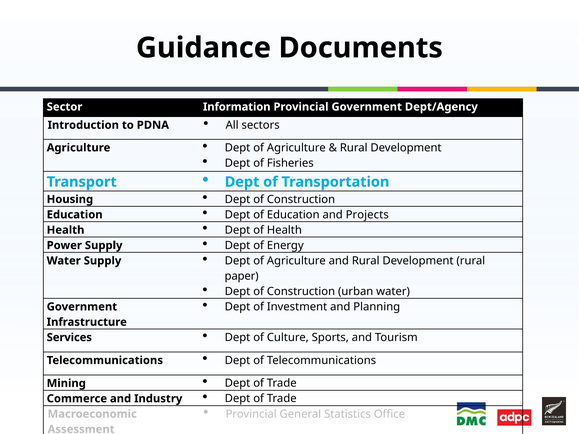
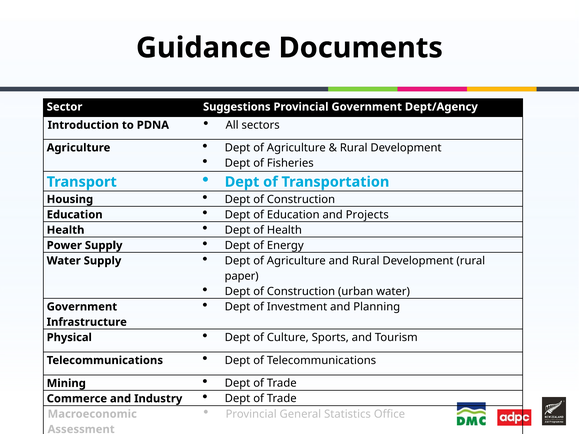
Information: Information -> Suggestions
Services: Services -> Physical
